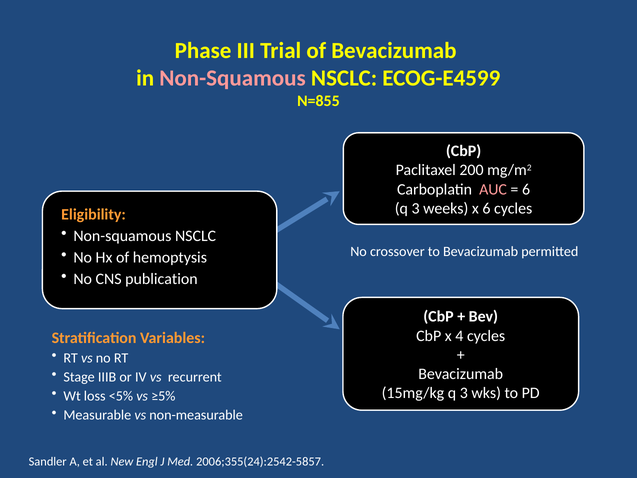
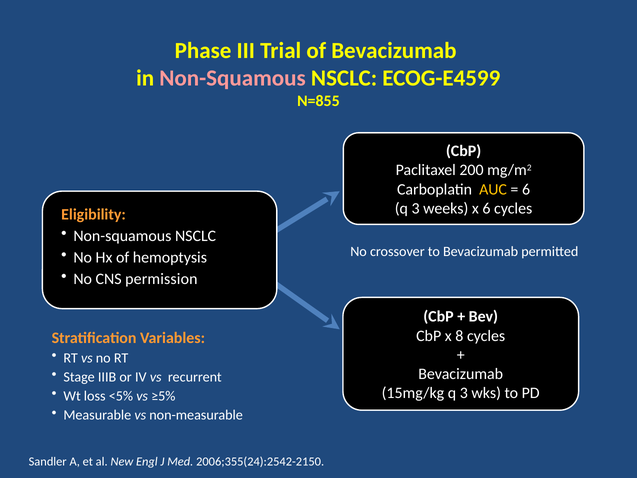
AUC colour: pink -> yellow
publication: publication -> permission
4: 4 -> 8
2006;355(24):2542-5857: 2006;355(24):2542-5857 -> 2006;355(24):2542-2150
